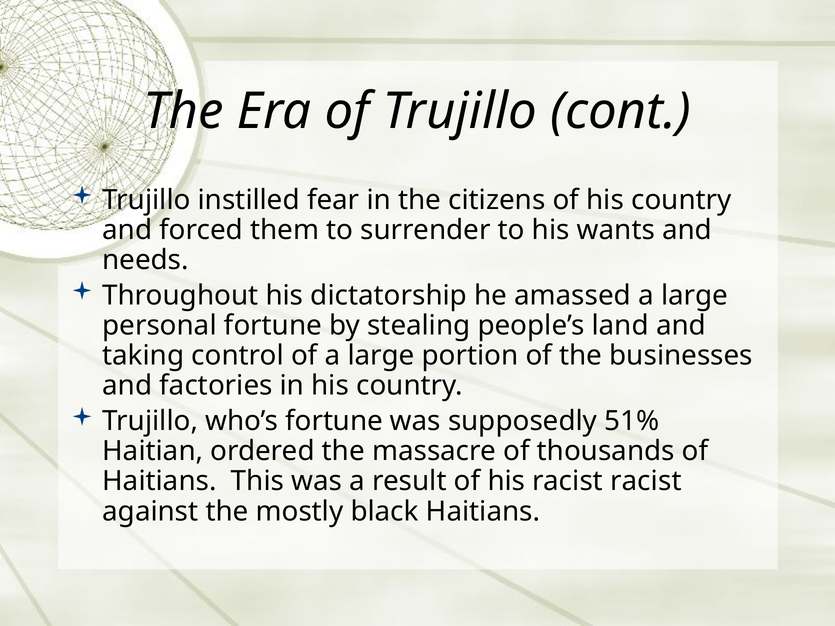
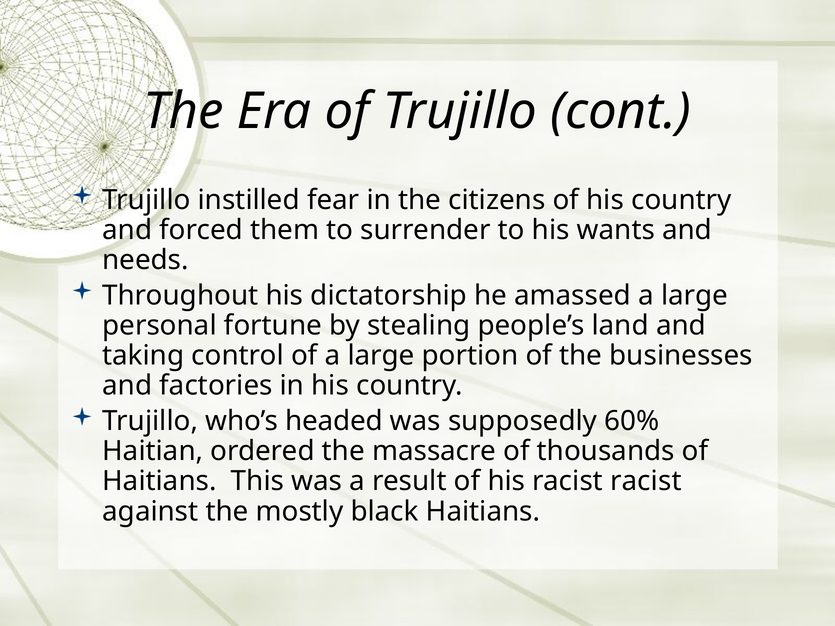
who’s fortune: fortune -> headed
51%: 51% -> 60%
